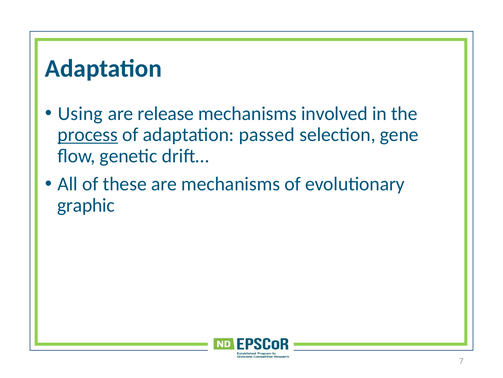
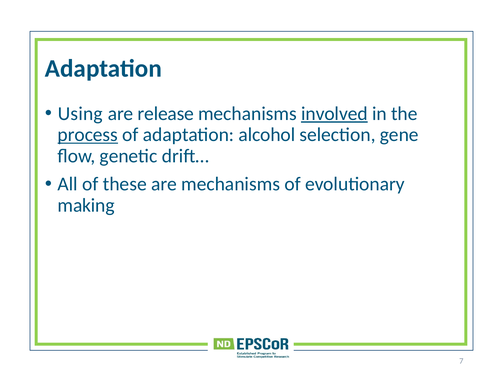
involved underline: none -> present
passed: passed -> alcohol
graphic: graphic -> making
